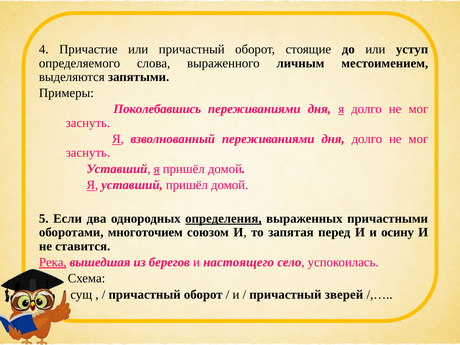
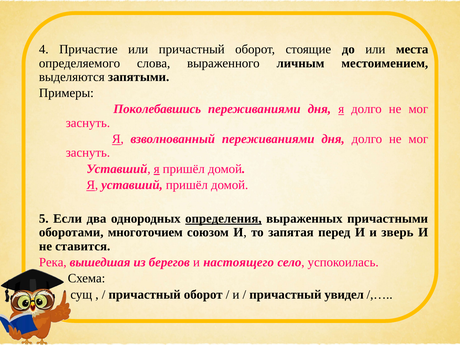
уступ: уступ -> места
осину: осину -> зверь
Река underline: present -> none
зверей: зверей -> увидел
